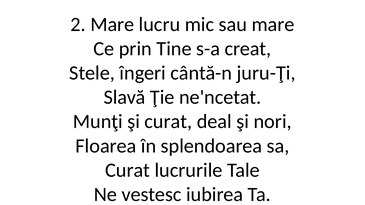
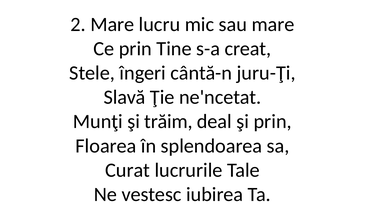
şi curat: curat -> trăim
şi nori: nori -> prin
